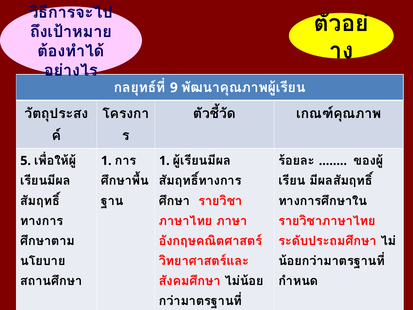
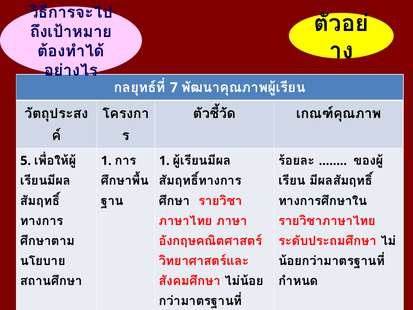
9: 9 -> 7
